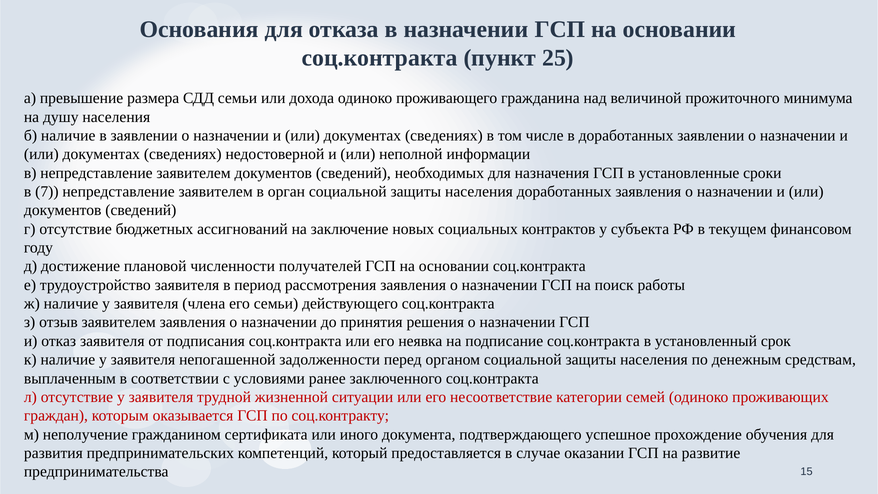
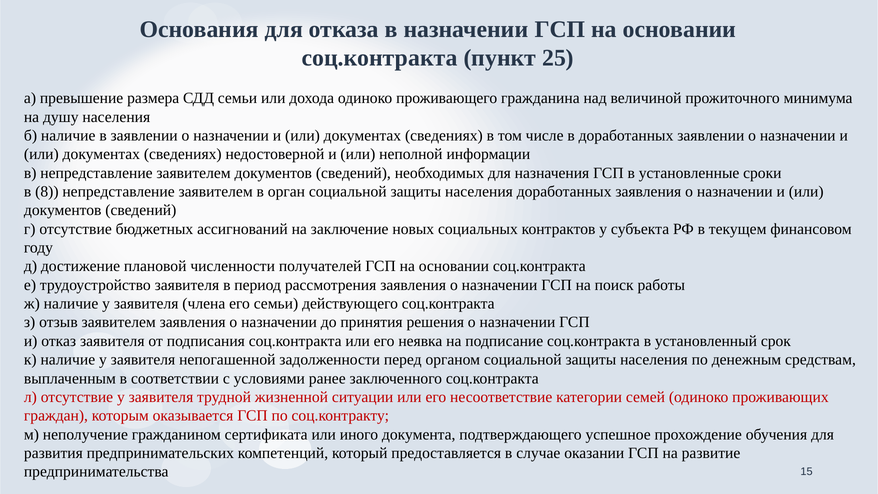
7: 7 -> 8
